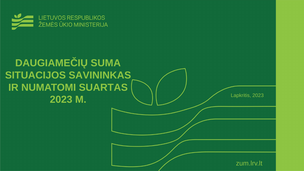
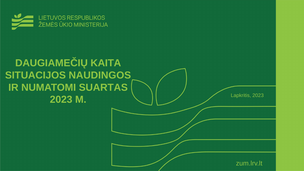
SUMA: SUMA -> KAITA
SAVININKAS: SAVININKAS -> NAUDINGOS
